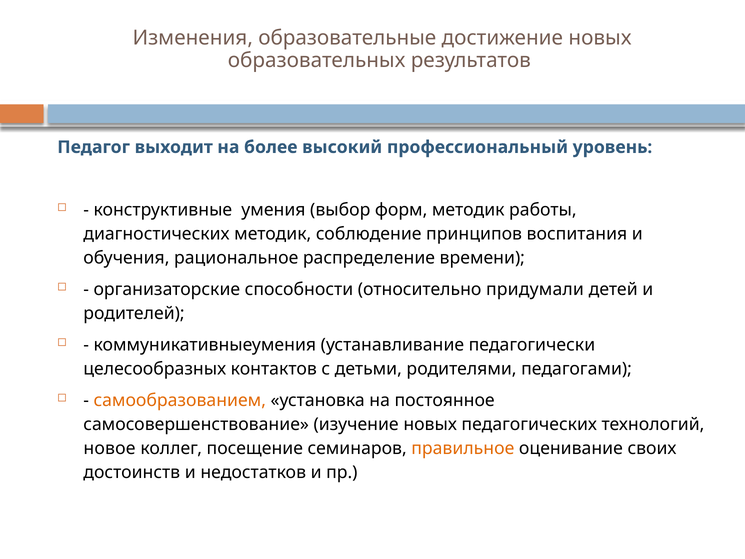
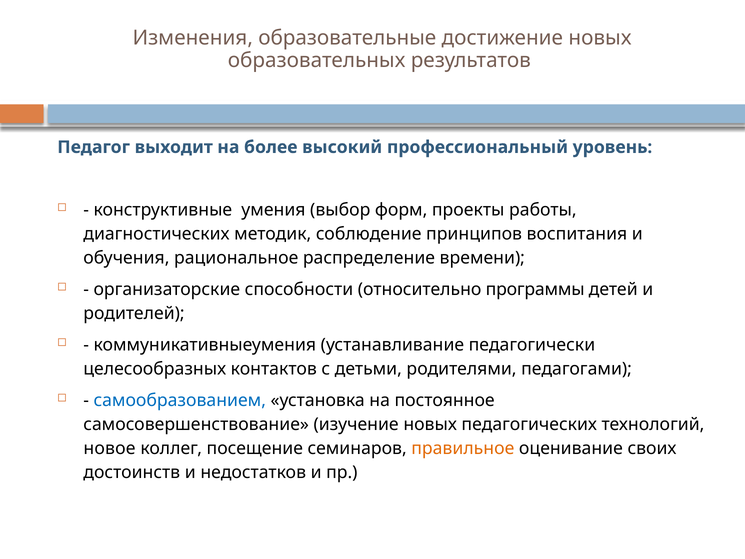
форм методик: методик -> проекты
придумали: придумали -> программы
самообразованием colour: orange -> blue
